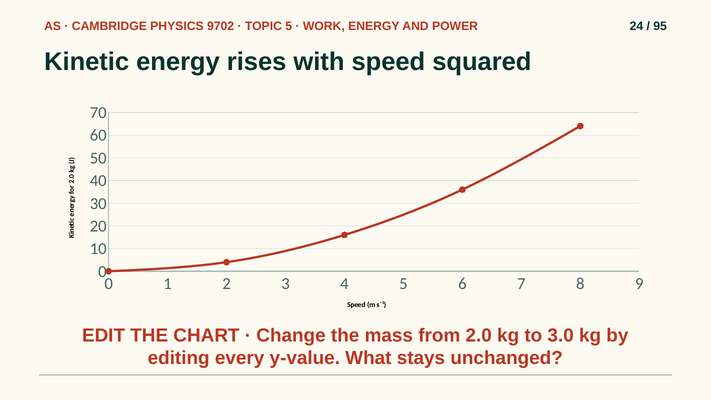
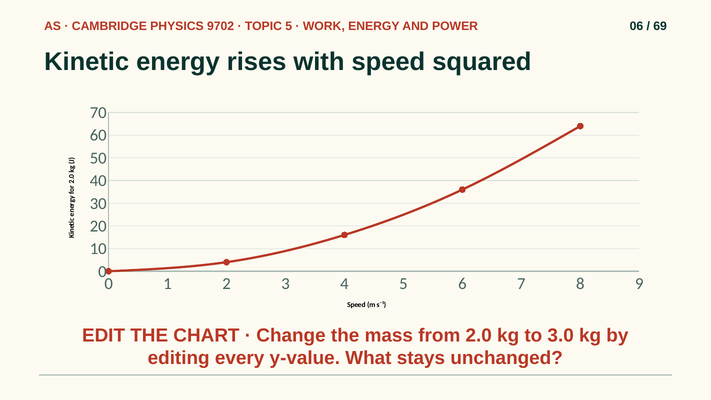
24: 24 -> 06
95: 95 -> 69
